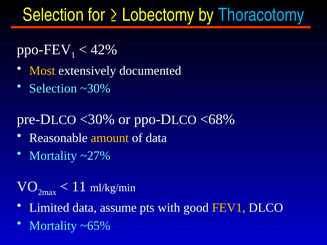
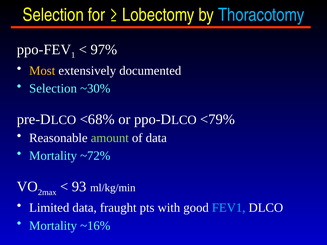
42%: 42% -> 97%
<30%: <30% -> <68%
<68%: <68% -> <79%
amount colour: yellow -> light green
~27%: ~27% -> ~72%
11: 11 -> 93
assume: assume -> fraught
FEV1 colour: yellow -> light blue
~65%: ~65% -> ~16%
